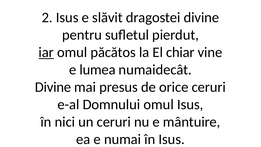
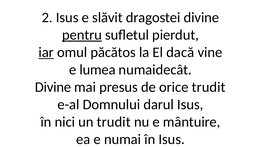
pentru underline: none -> present
chiar: chiar -> dacă
orice ceruri: ceruri -> trudit
Domnului omul: omul -> darul
un ceruri: ceruri -> trudit
